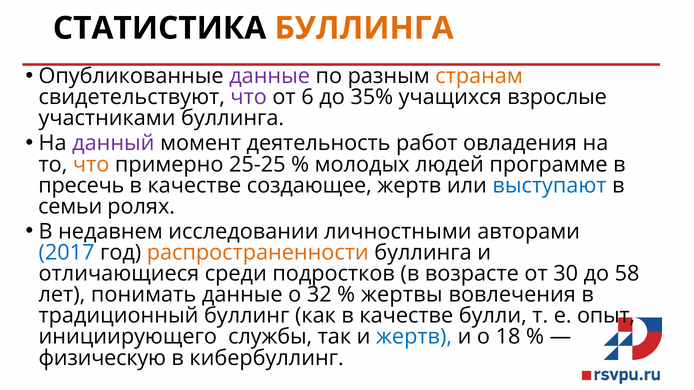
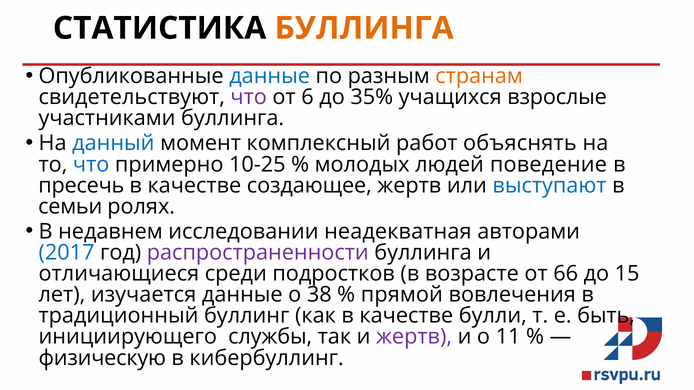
данные at (270, 76) colour: purple -> blue
данный colour: purple -> blue
деятельность: деятельность -> комплексный
овладения: овладения -> объяснять
что at (91, 165) colour: orange -> blue
25-25: 25-25 -> 10-25
программе: программе -> поведение
личностными: личностными -> неадекватная
распространенности colour: orange -> purple
30: 30 -> 66
58: 58 -> 15
понимать: понимать -> изучается
32: 32 -> 38
жертвы: жертвы -> прямой
опыт: опыт -> быть
жертв at (414, 337) colour: blue -> purple
18: 18 -> 11
